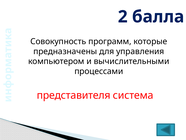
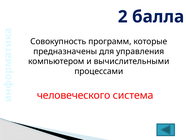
представителя: представителя -> человеческого
